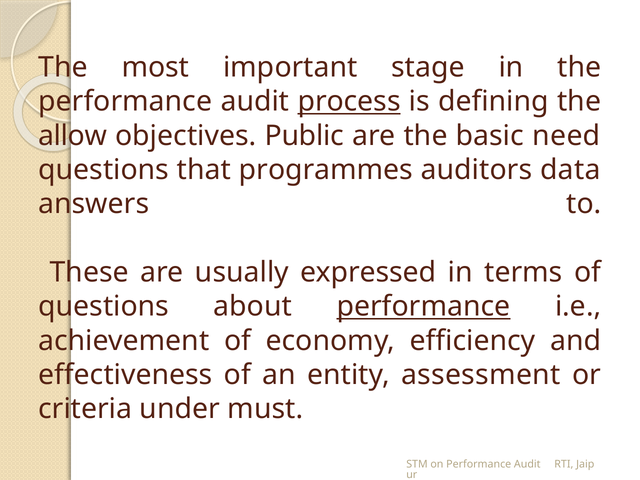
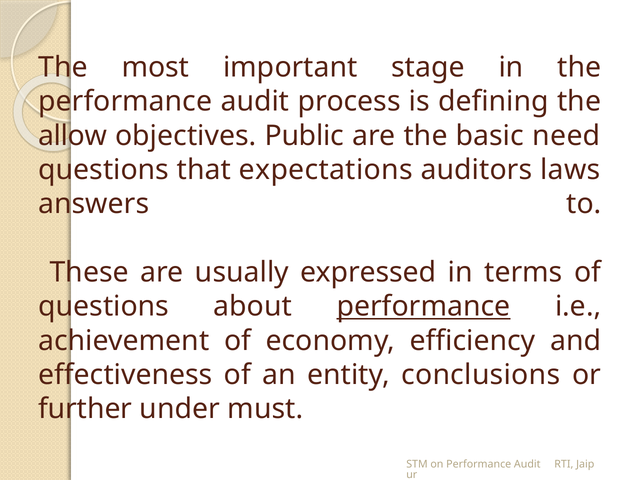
process underline: present -> none
programmes: programmes -> expectations
data: data -> laws
assessment: assessment -> conclusions
criteria: criteria -> further
